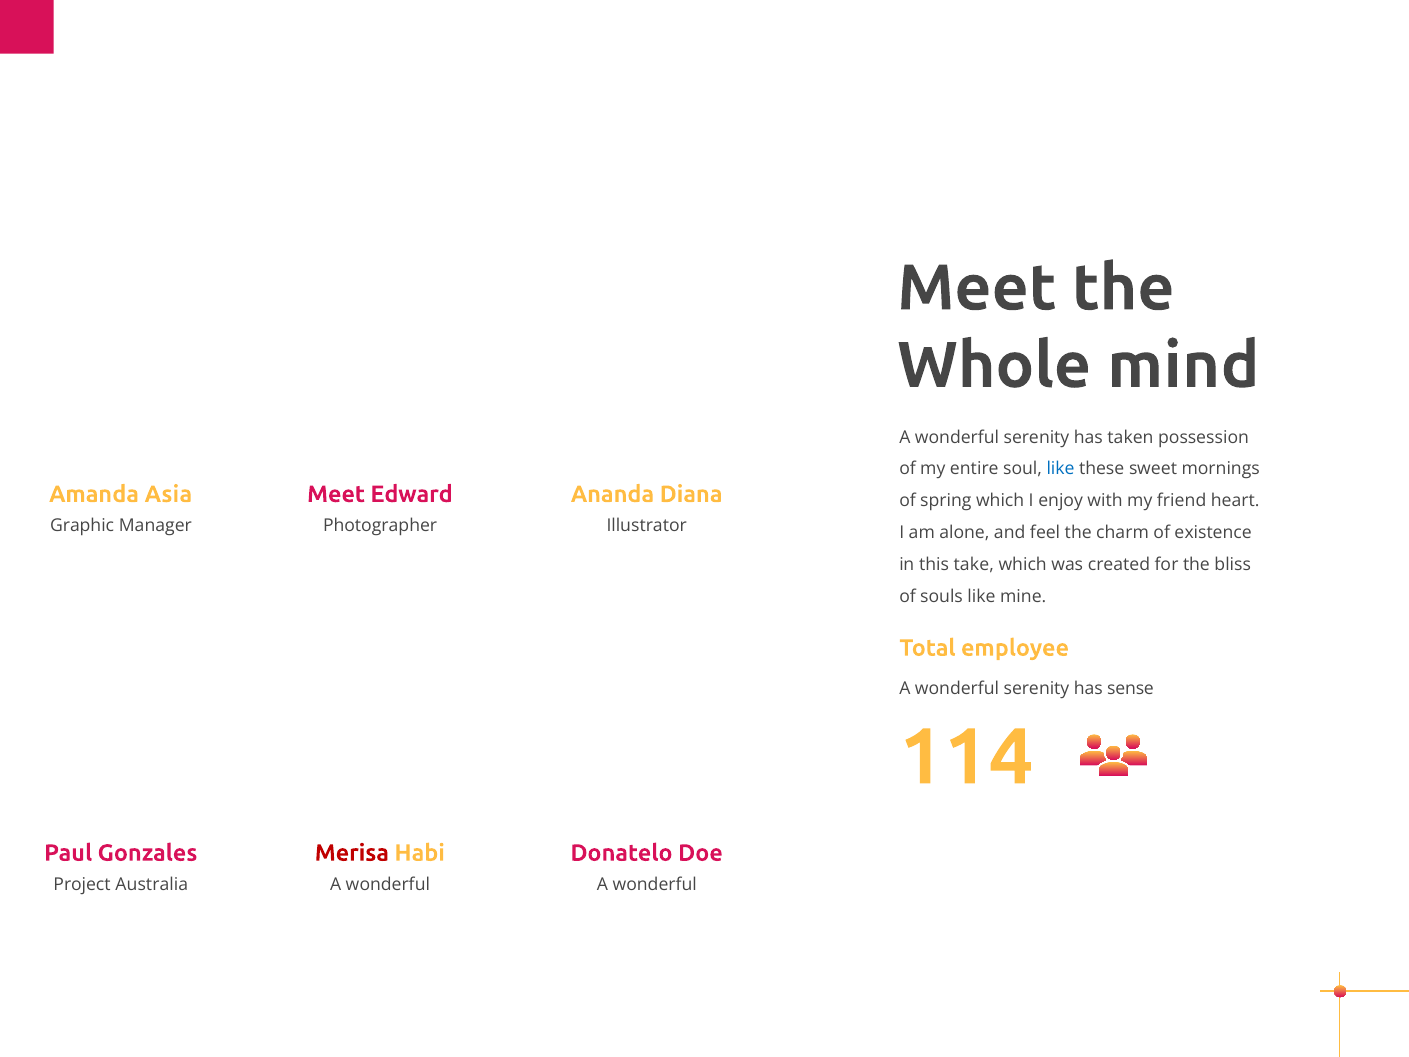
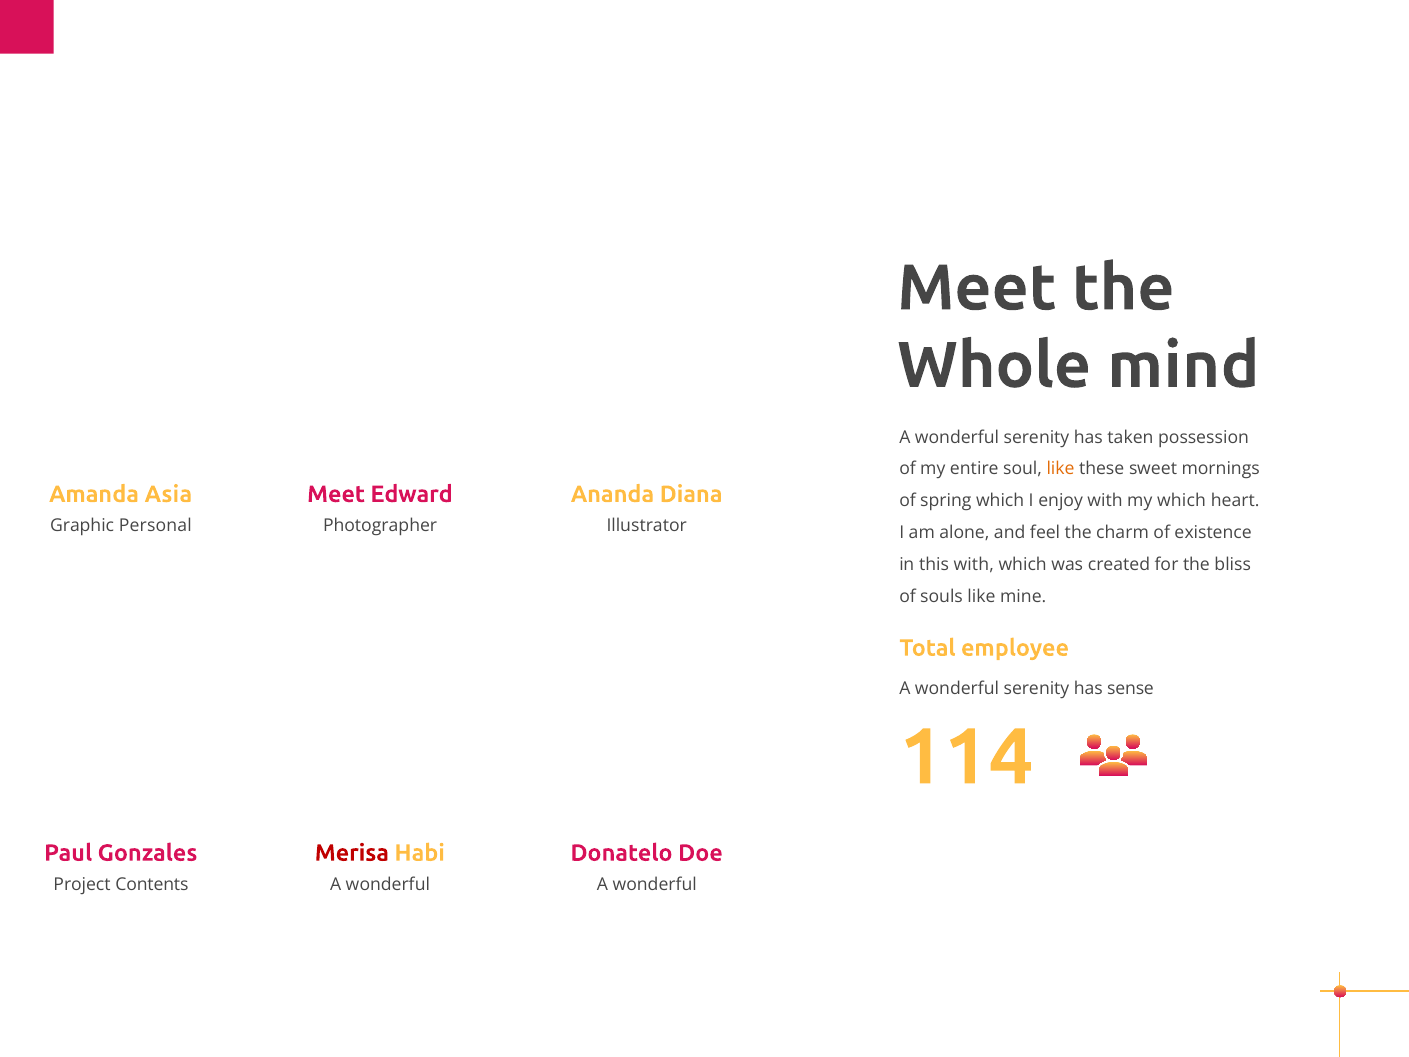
like at (1061, 469) colour: blue -> orange
my friend: friend -> which
Manager: Manager -> Personal
this take: take -> with
Australia: Australia -> Contents
